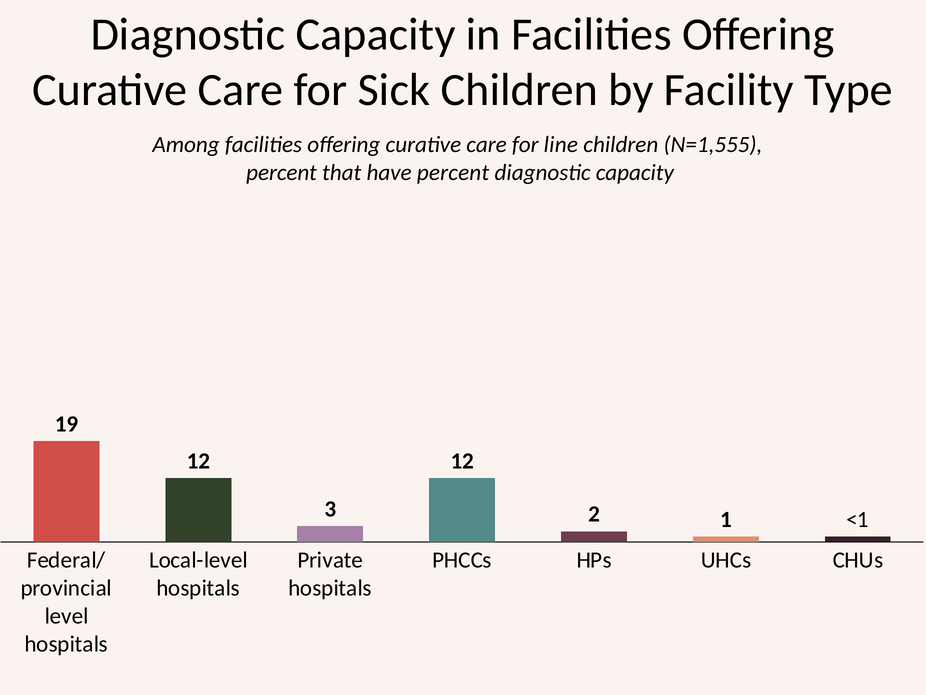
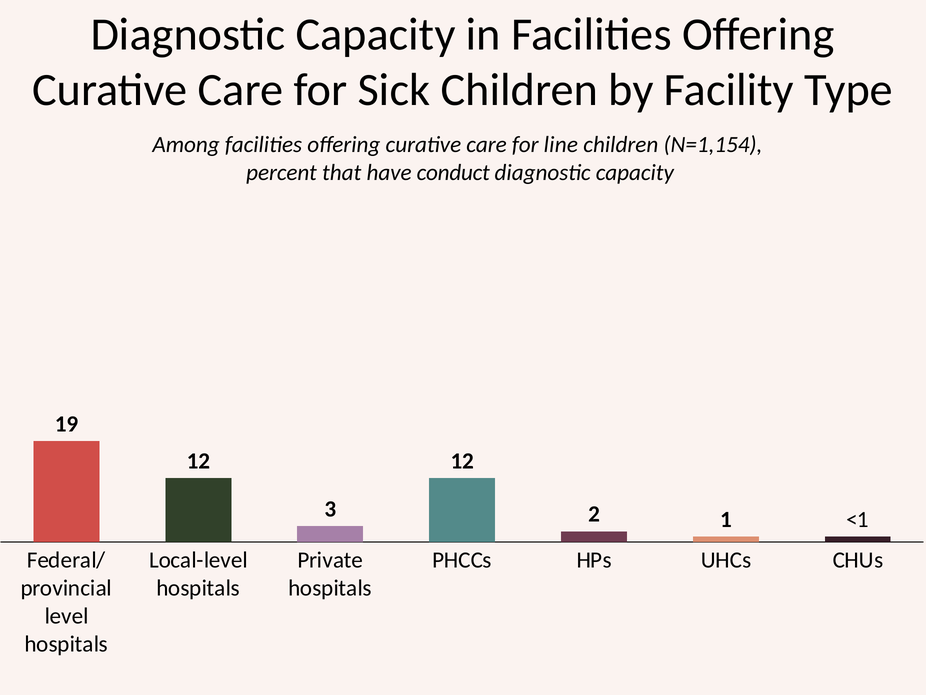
N=1,555: N=1,555 -> N=1,154
have percent: percent -> conduct
